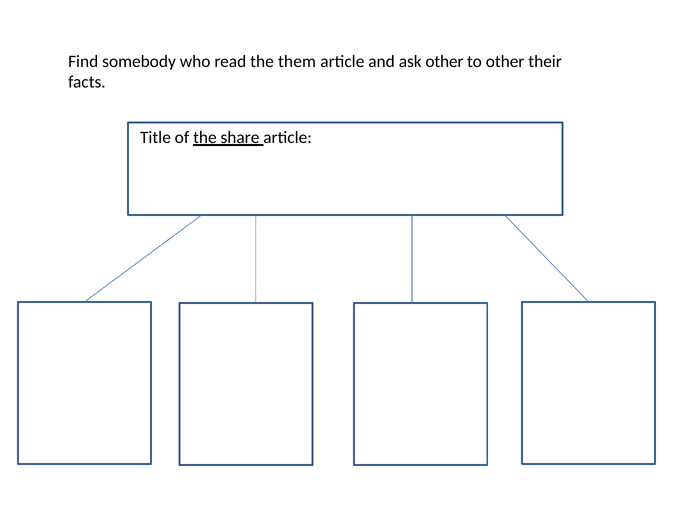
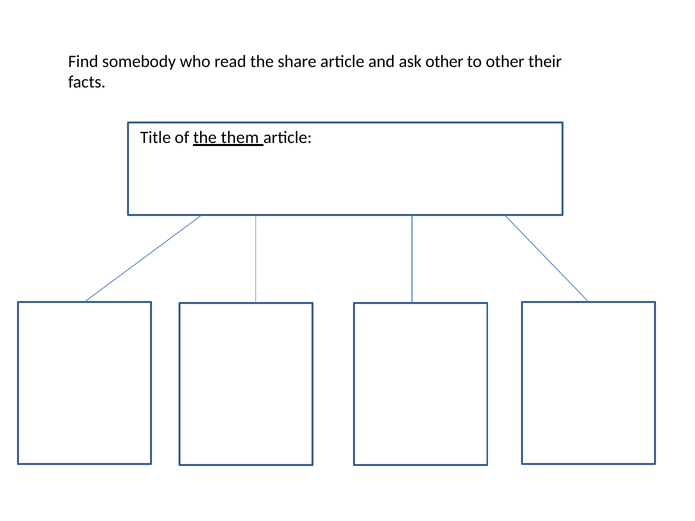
them: them -> share
share: share -> them
